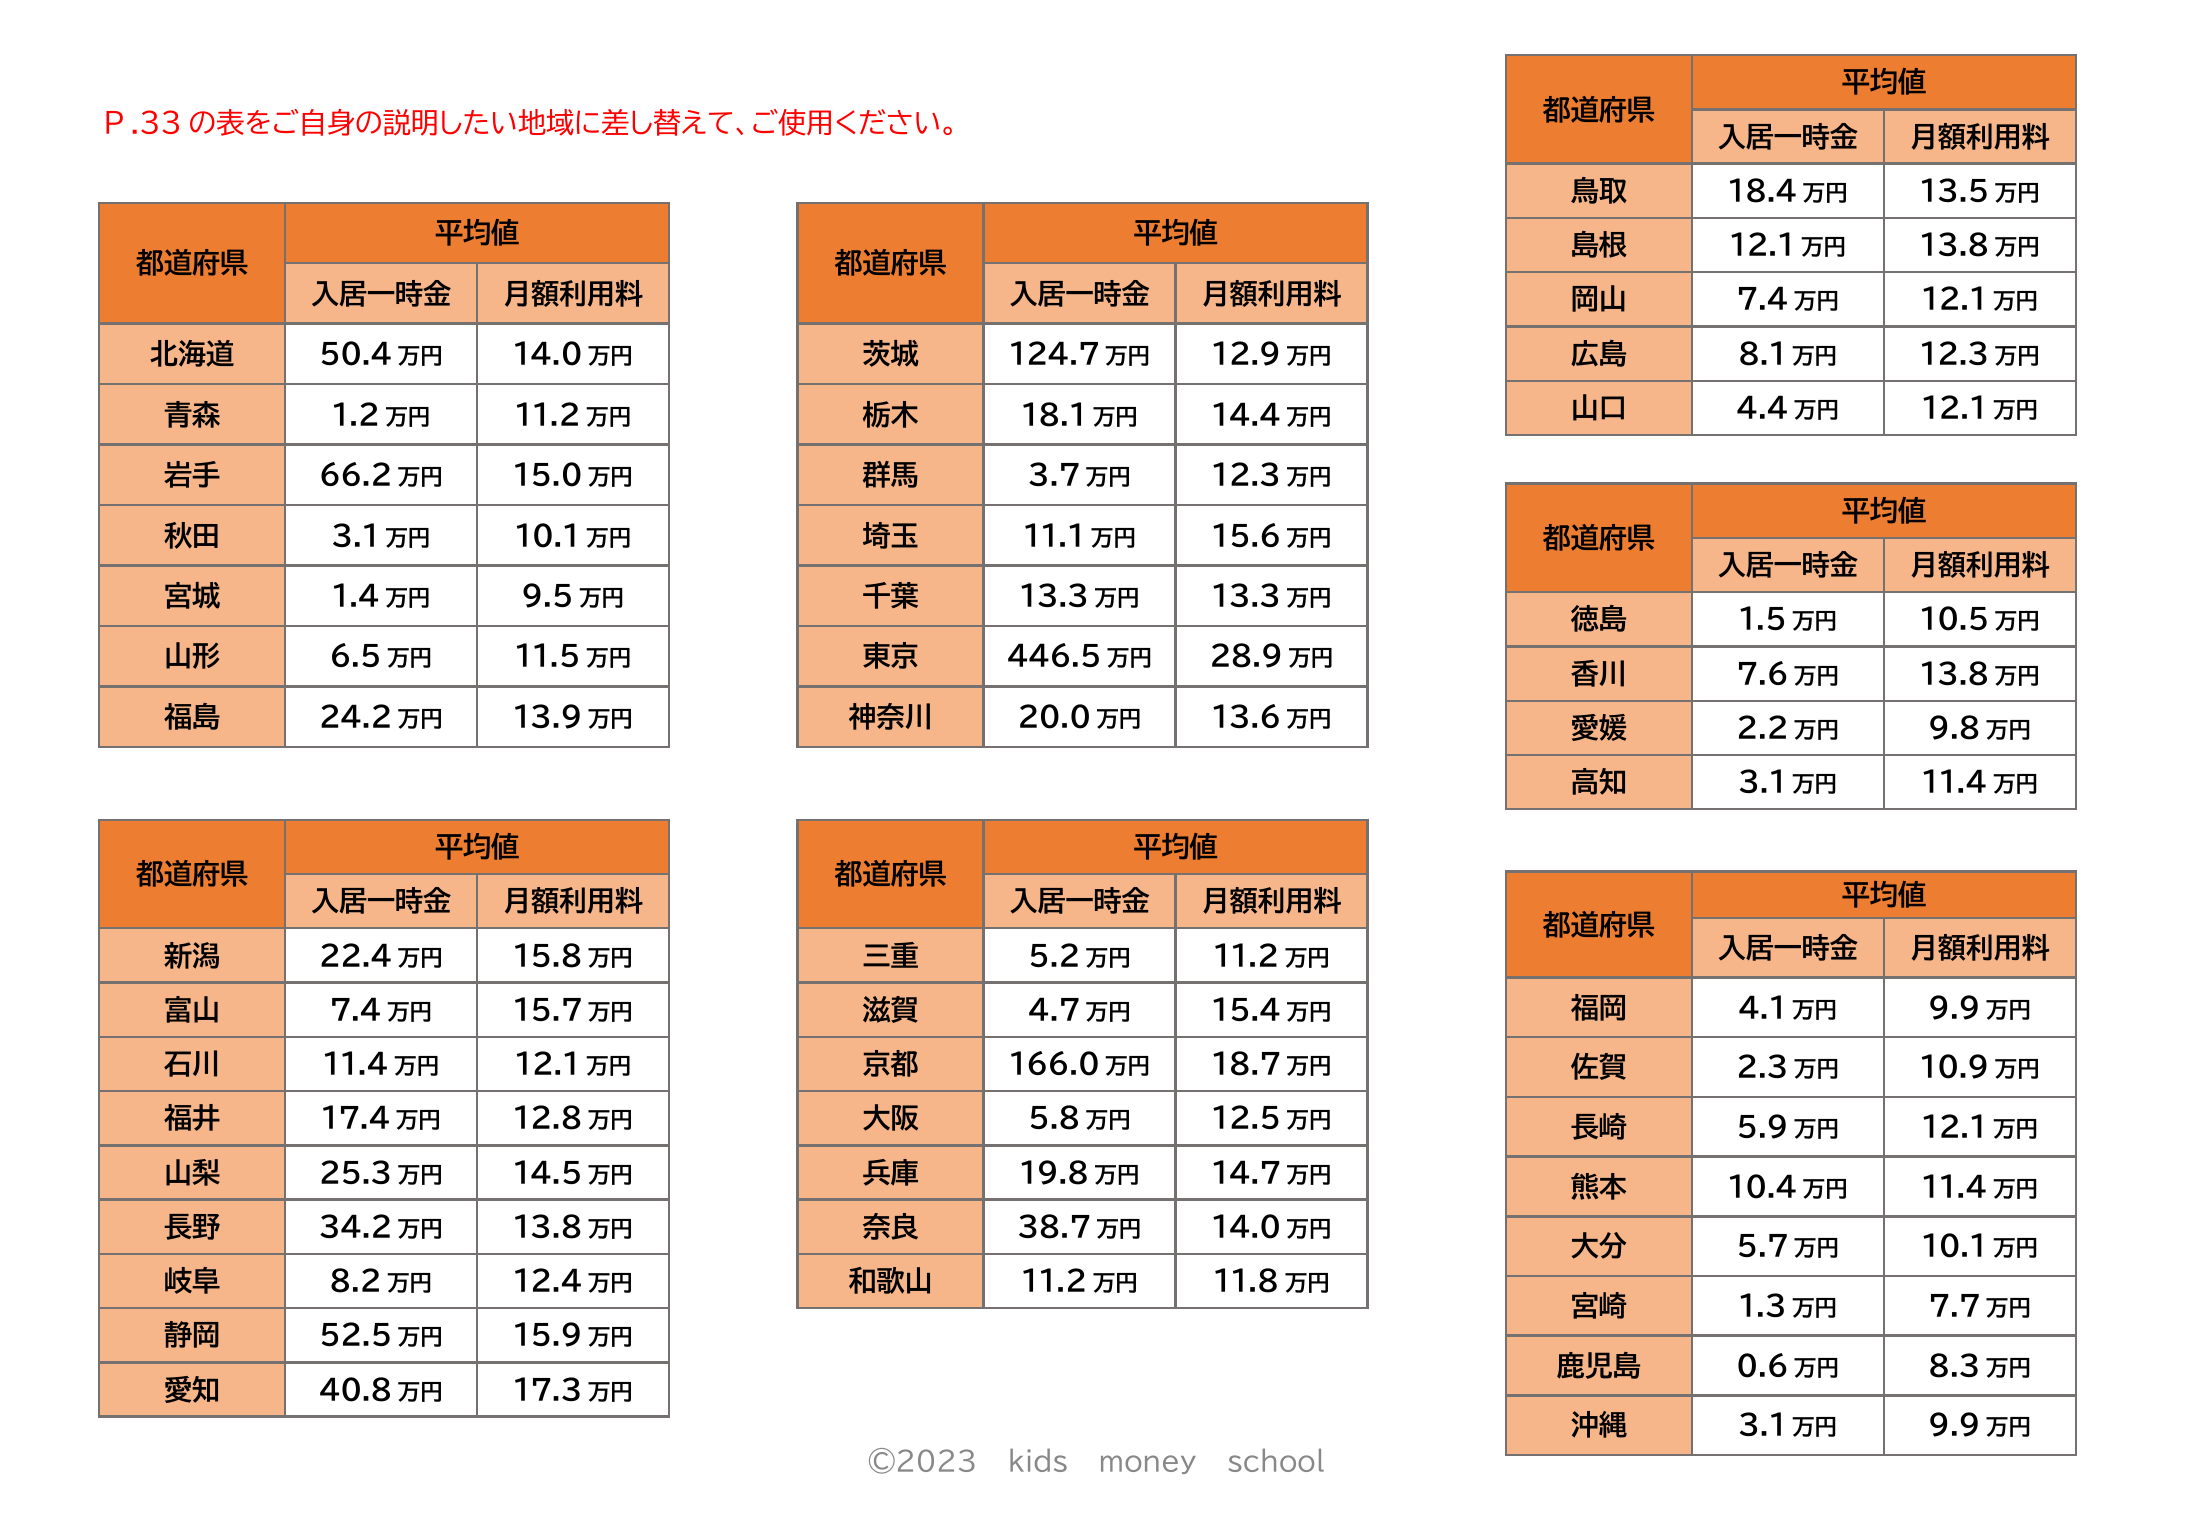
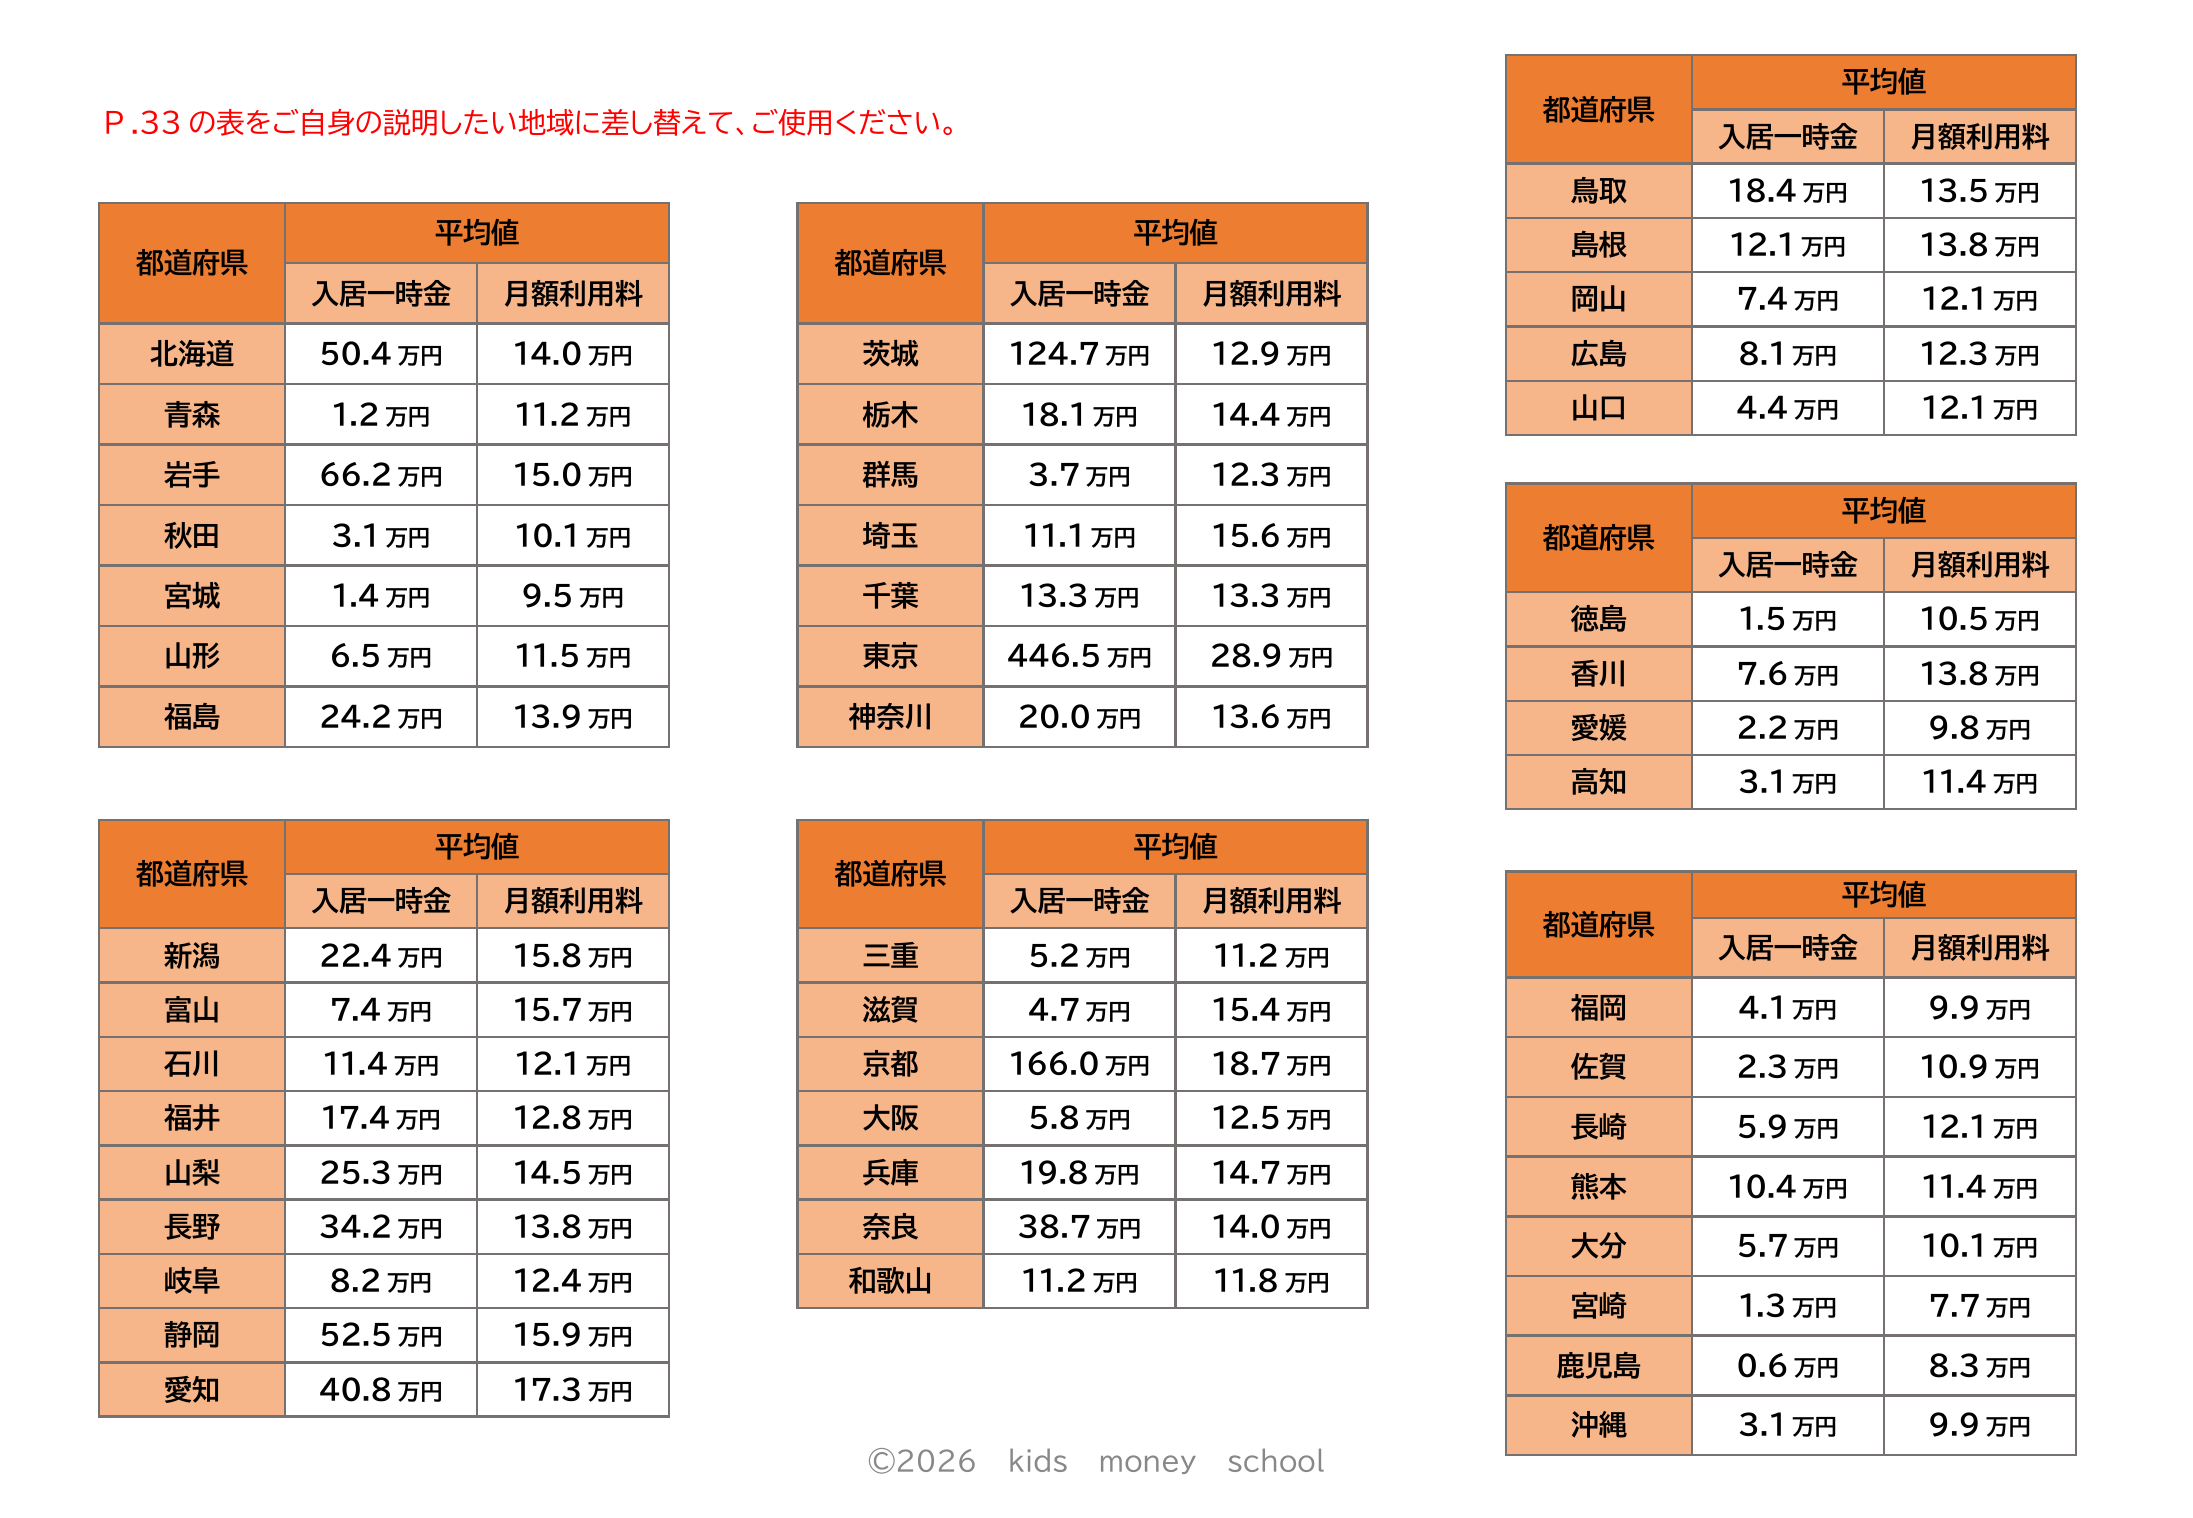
©2023: ©2023 -> ©2026
